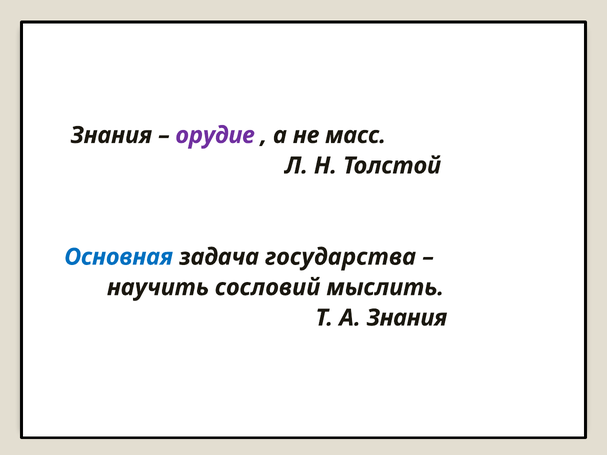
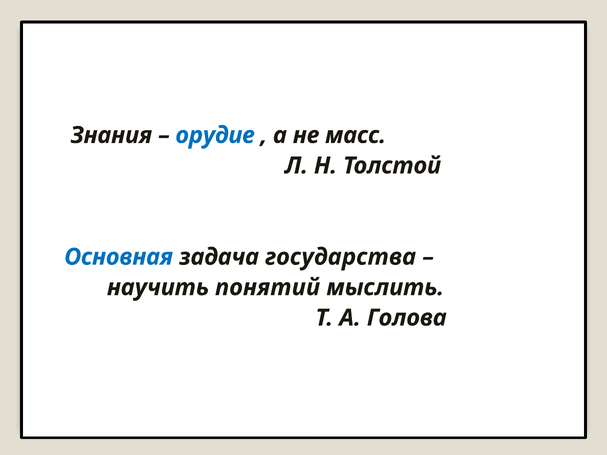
орудие colour: purple -> blue
сословий: сословий -> понятий
А Знания: Знания -> Голова
